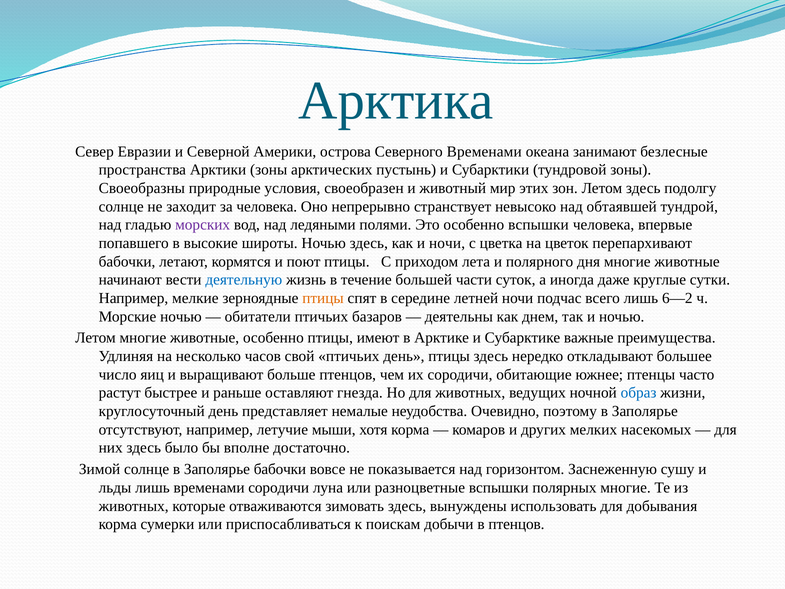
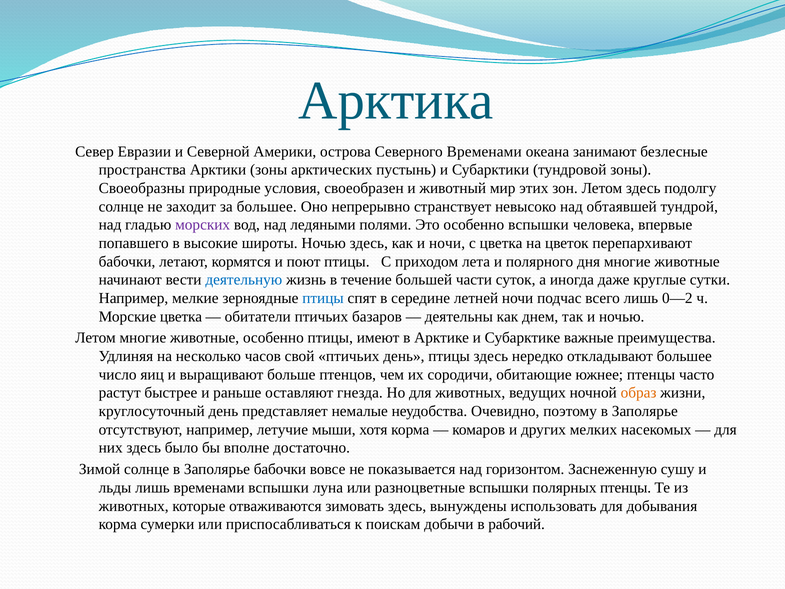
за человека: человека -> большее
птицы at (323, 298) colour: orange -> blue
6—2: 6—2 -> 0—2
Морские ночью: ночью -> цветка
образ colour: blue -> orange
временами сородичи: сородичи -> вспышки
полярных многие: многие -> птенцы
в птенцов: птенцов -> рабочий
